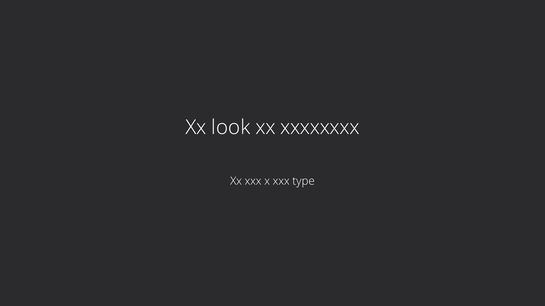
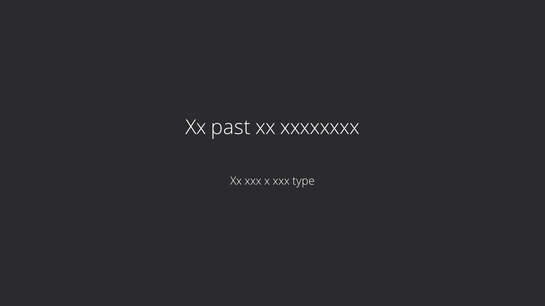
look: look -> past
